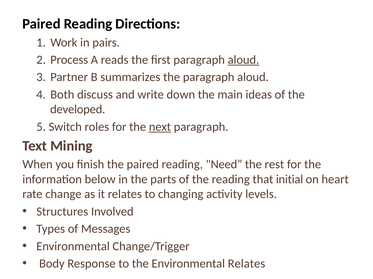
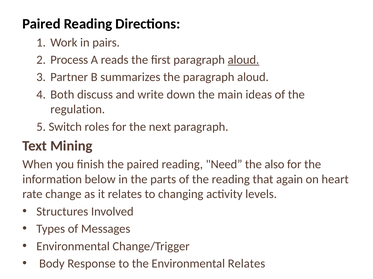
developed: developed -> regulation
next underline: present -> none
rest: rest -> also
initial: initial -> again
